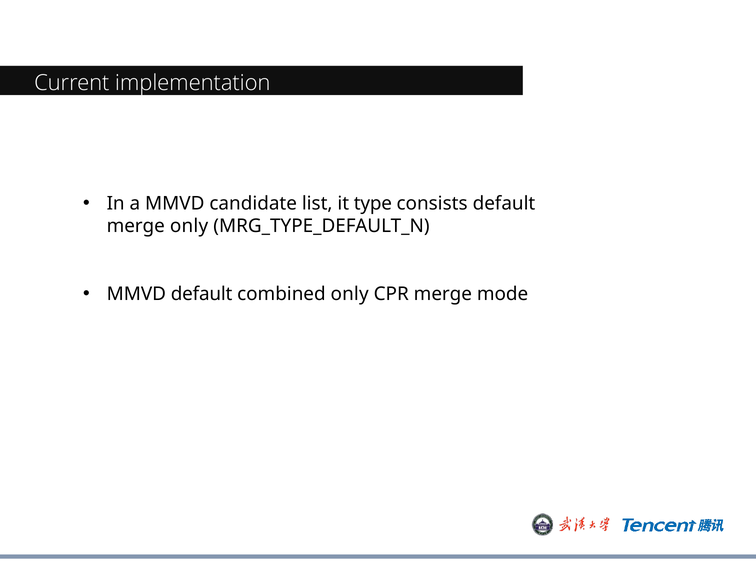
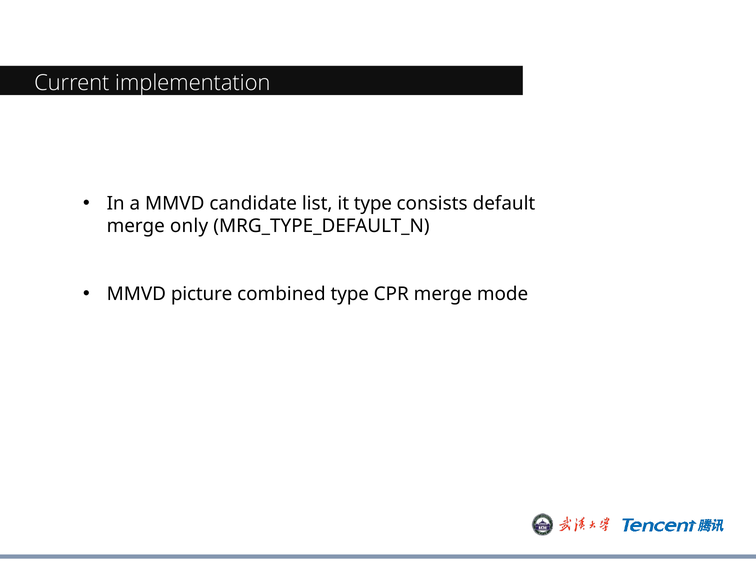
MMVD default: default -> picture
combined only: only -> type
